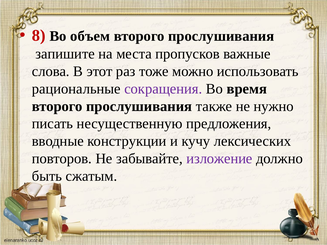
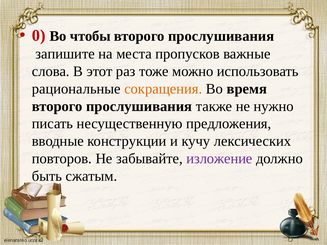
8: 8 -> 0
объем: объем -> чтобы
сокращения colour: purple -> orange
